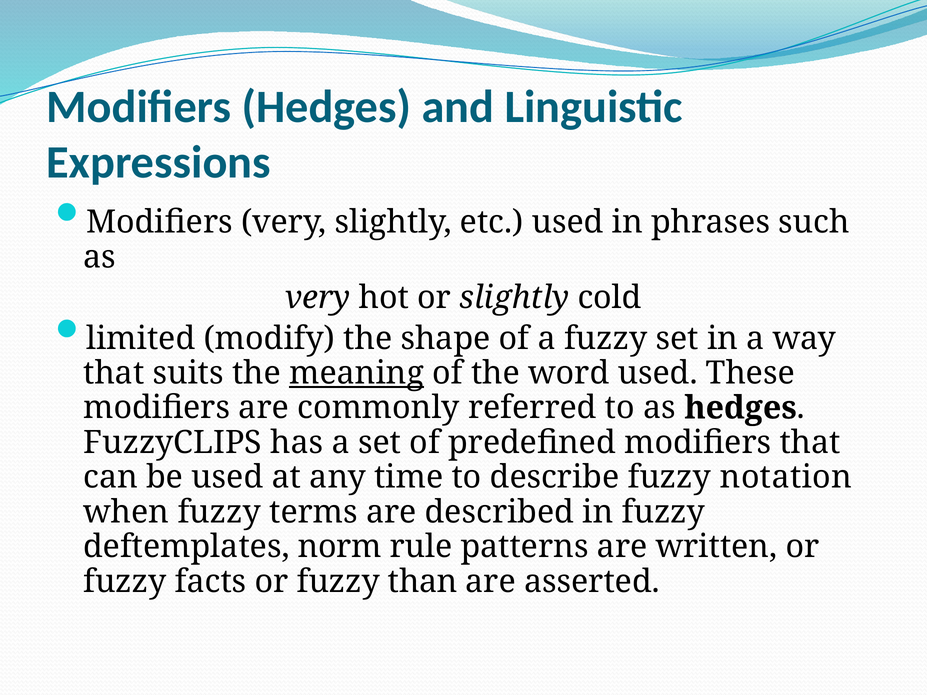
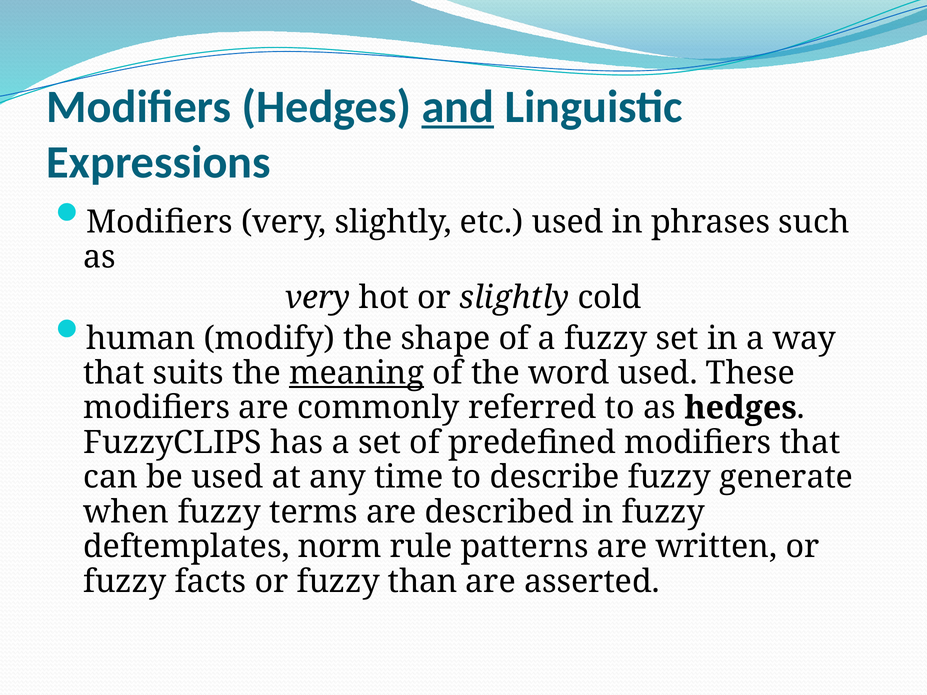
and underline: none -> present
limited: limited -> human
notation: notation -> generate
